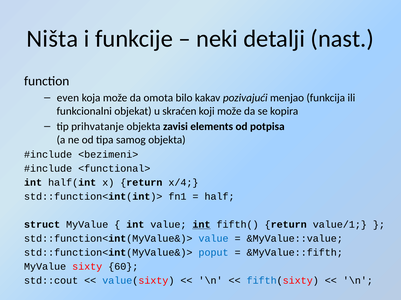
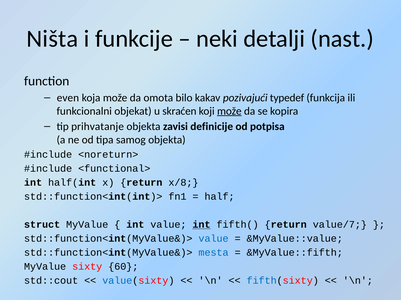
menjao: menjao -> typedef
može at (229, 111) underline: none -> present
elements: elements -> definicije
<bezimeni>: <bezimeni> -> <noreturn>
x/4: x/4 -> x/8
value/1: value/1 -> value/7
poput: poput -> mesta
